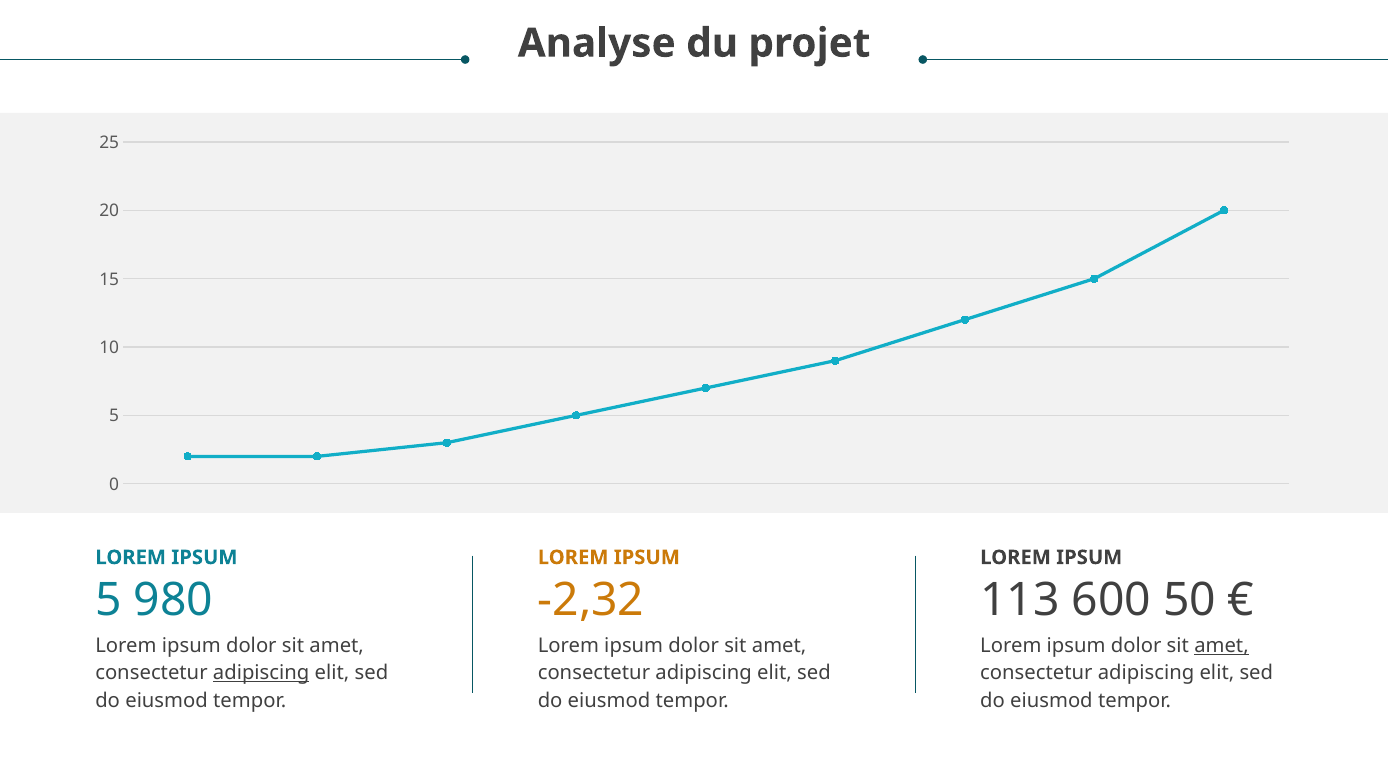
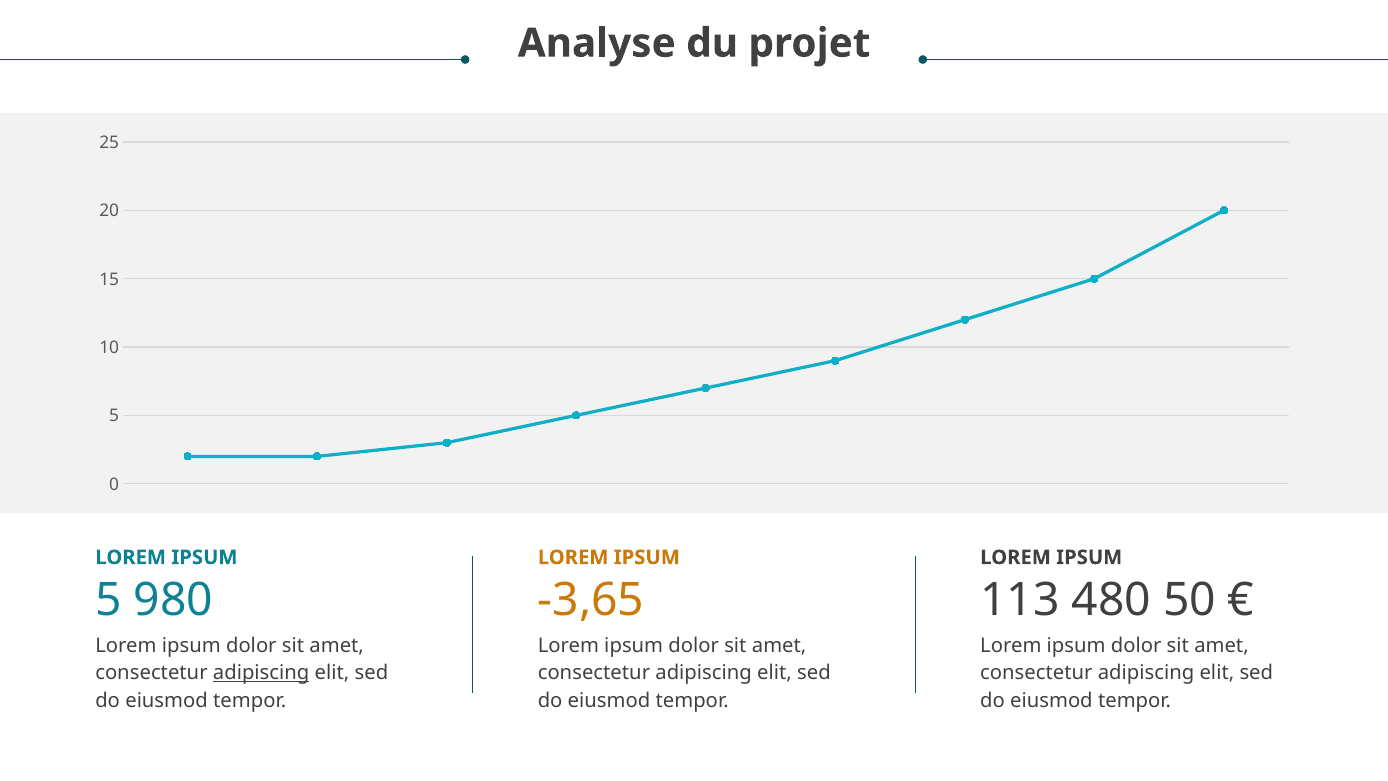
-2,32: -2,32 -> -3,65
600: 600 -> 480
amet at (1222, 645) underline: present -> none
